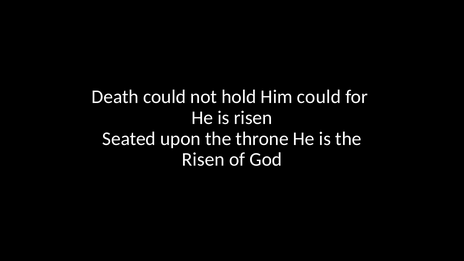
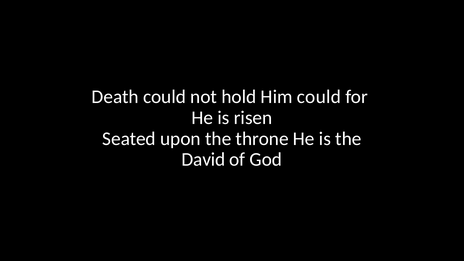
Risen at (203, 160): Risen -> David
